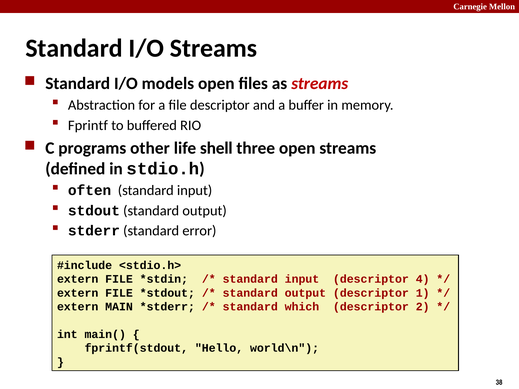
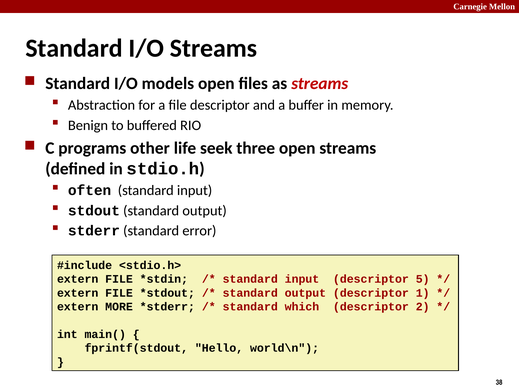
Fprintf: Fprintf -> Benign
shell: shell -> seek
4: 4 -> 5
MAIN: MAIN -> MORE
